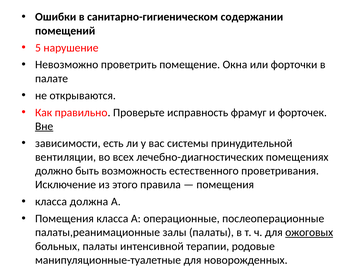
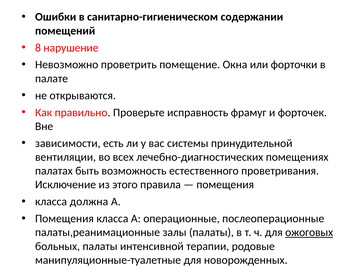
5: 5 -> 8
Вне underline: present -> none
должно: должно -> палатах
